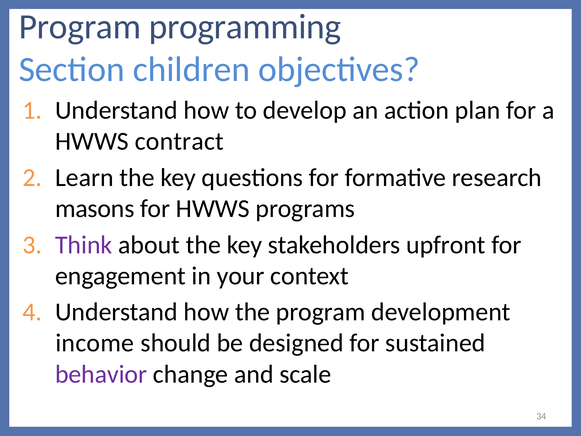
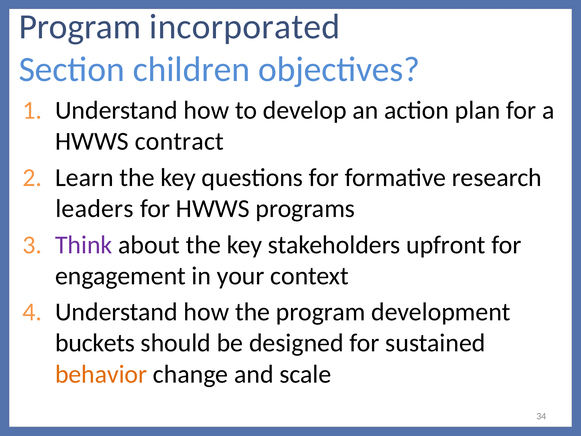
programming: programming -> incorporated
masons: masons -> leaders
income: income -> buckets
behavior colour: purple -> orange
